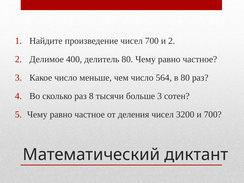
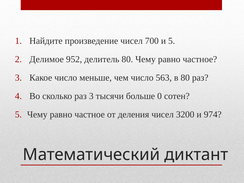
и 2: 2 -> 5
400: 400 -> 952
564: 564 -> 563
раз 8: 8 -> 3
больше 3: 3 -> 0
и 700: 700 -> 974
